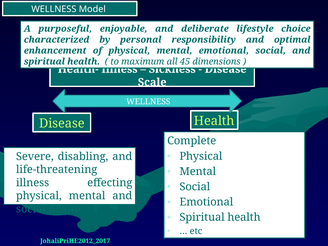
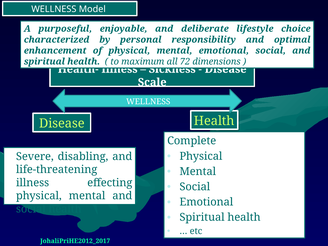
45: 45 -> 72
